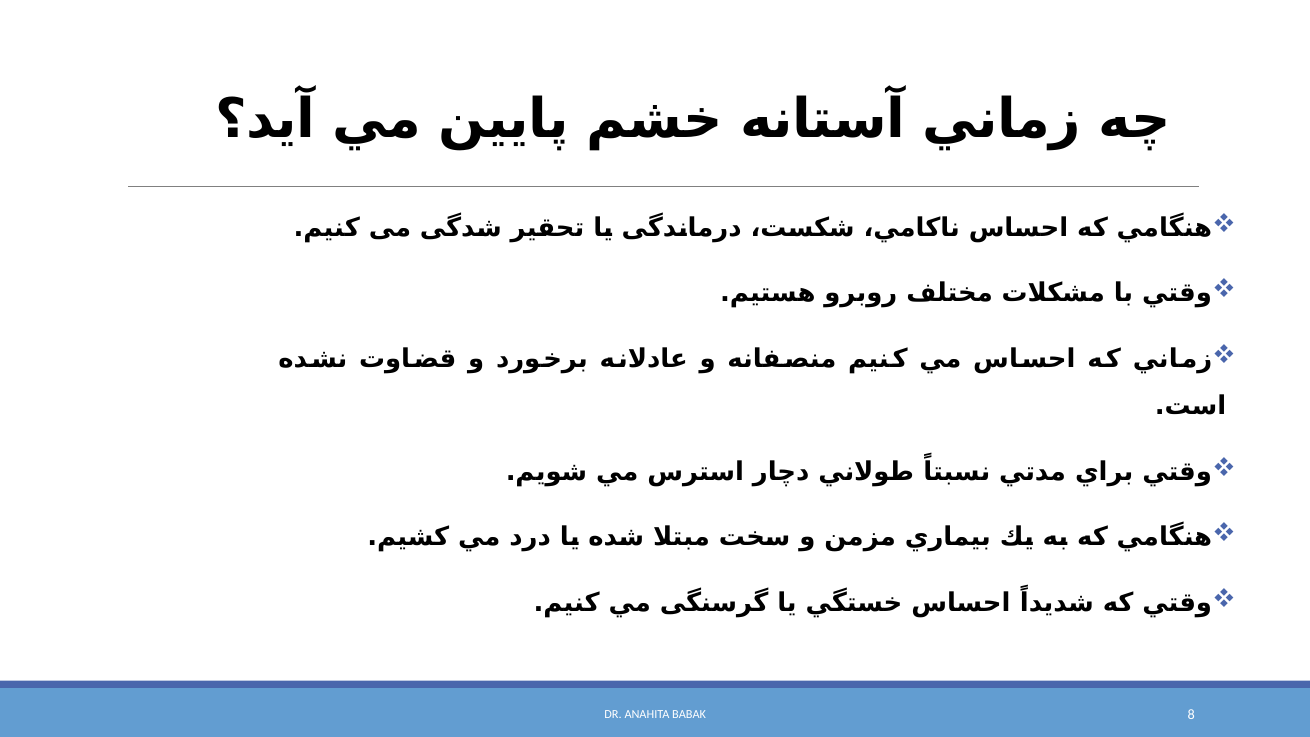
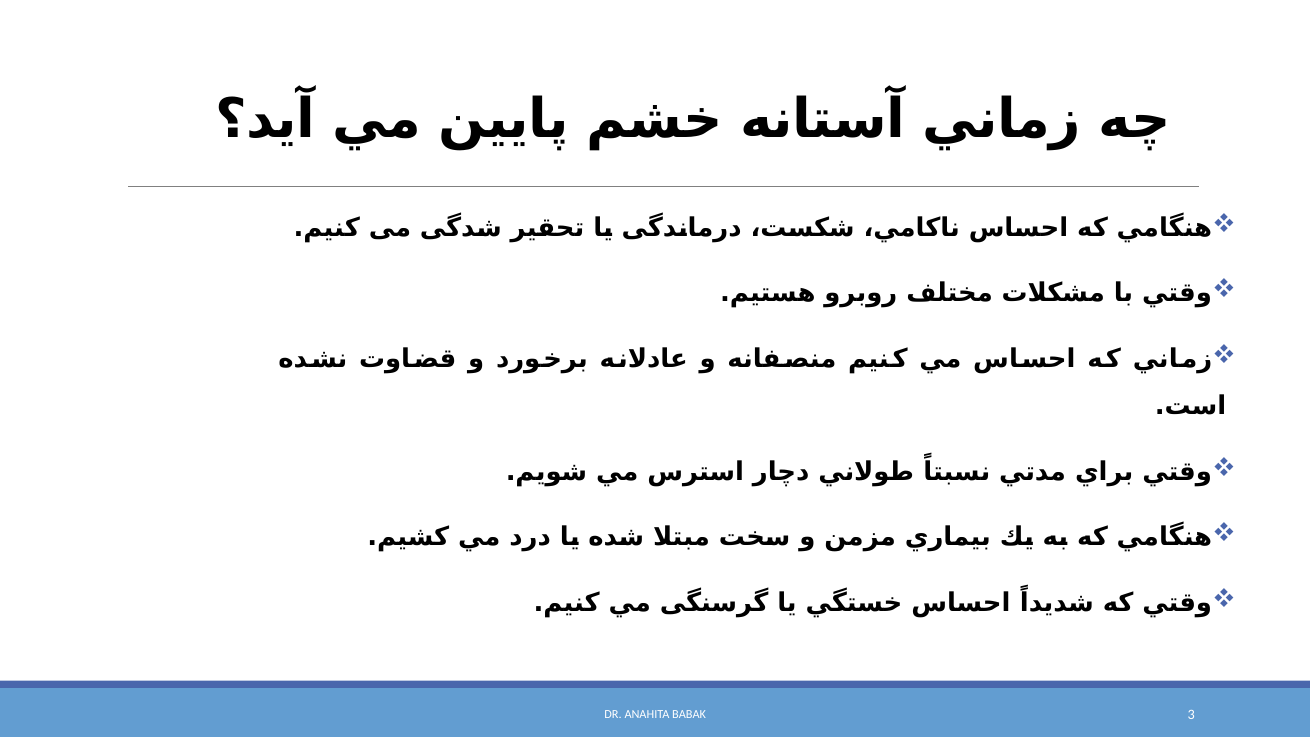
8: 8 -> 3
